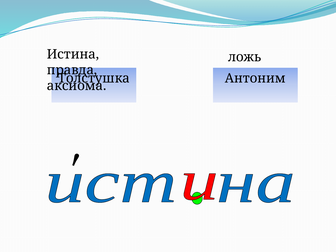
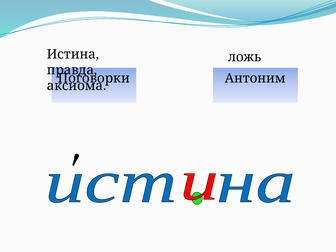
Толстушка: Толстушка -> Поговорки
